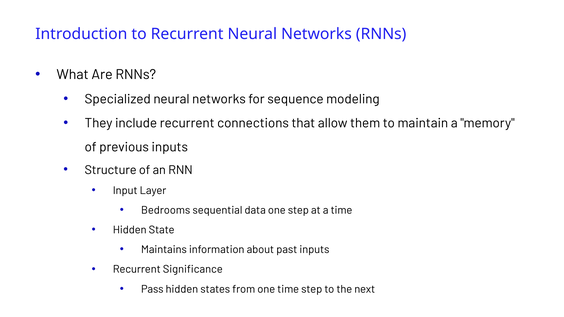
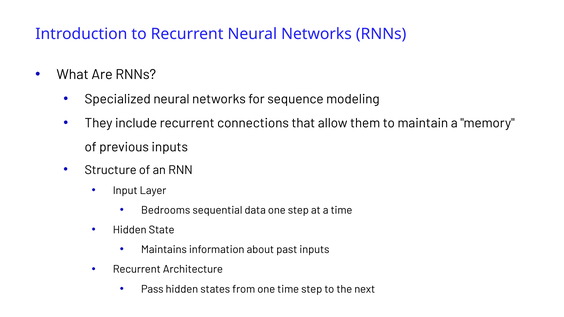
Significance: Significance -> Architecture
